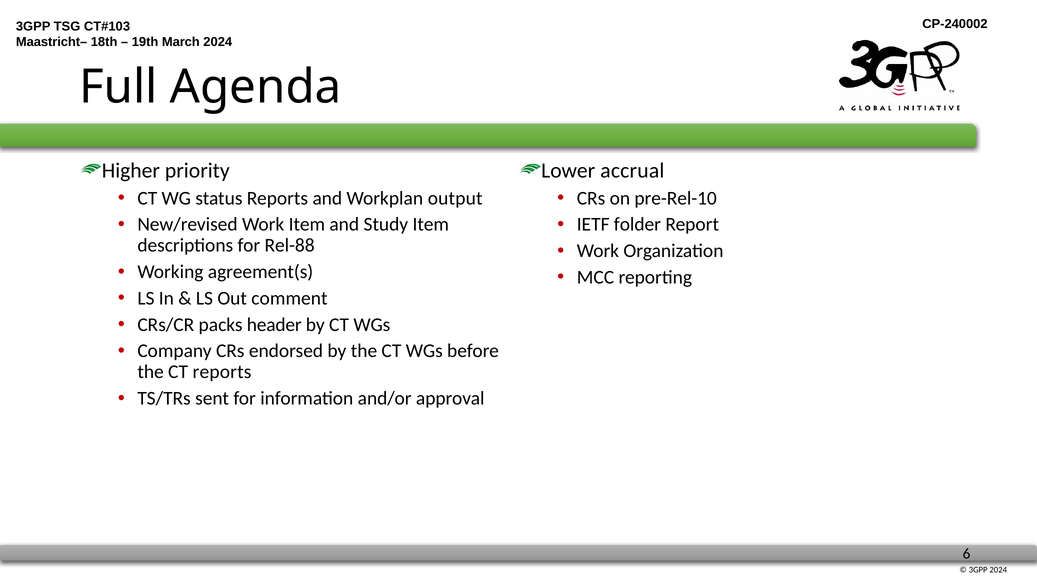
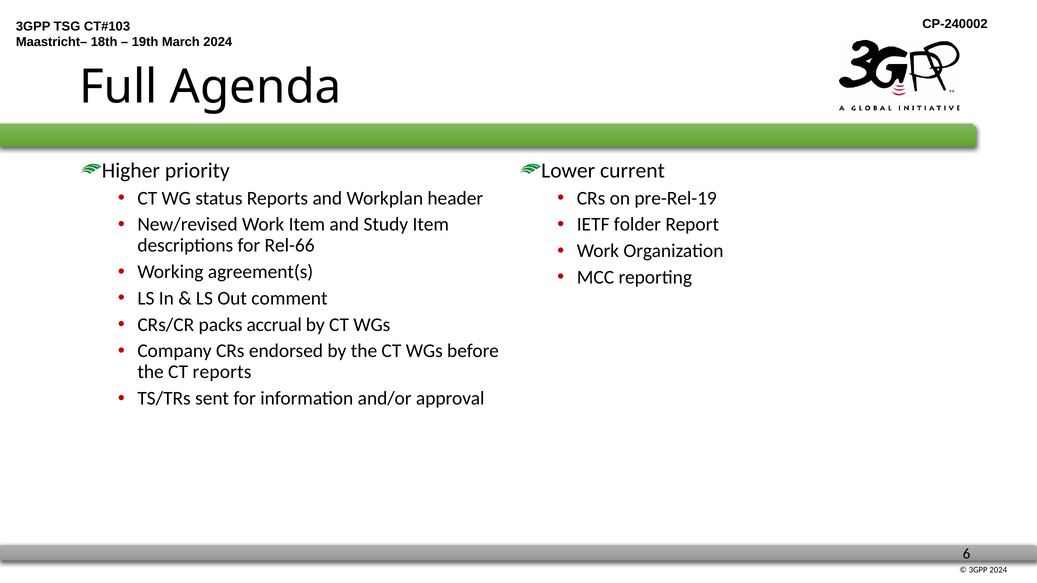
accrual: accrual -> current
output: output -> header
pre-Rel-10: pre-Rel-10 -> pre-Rel-19
Rel-88: Rel-88 -> Rel-66
header: header -> accrual
